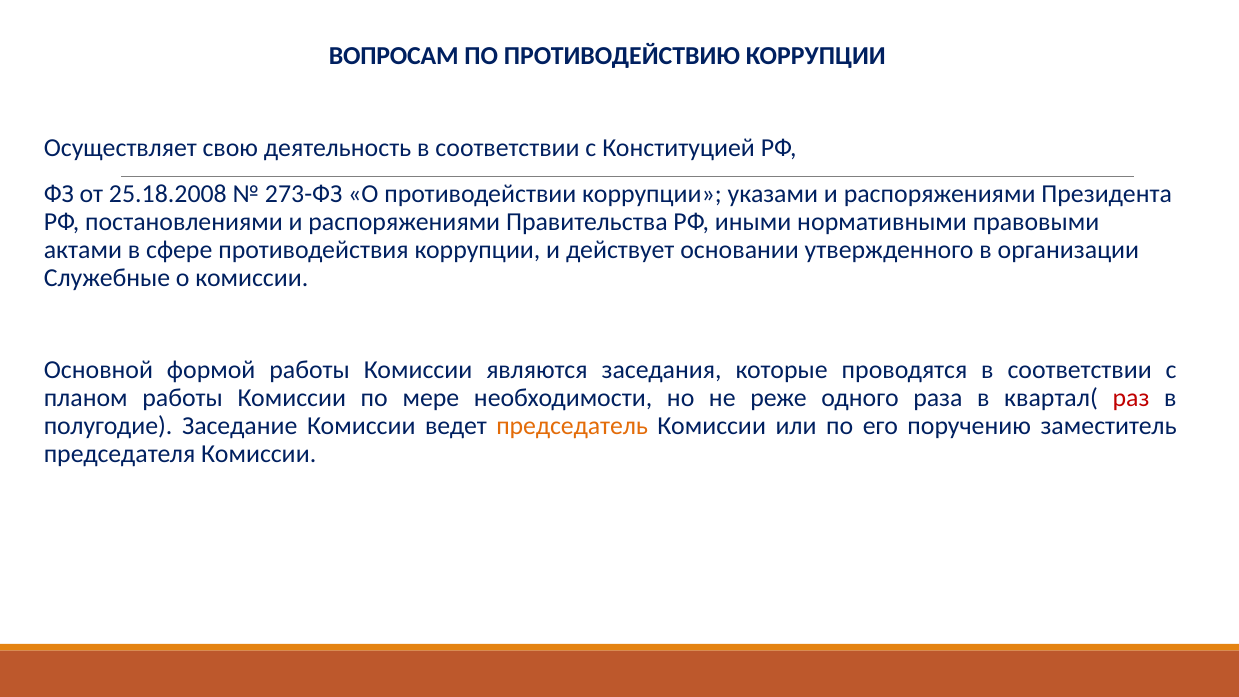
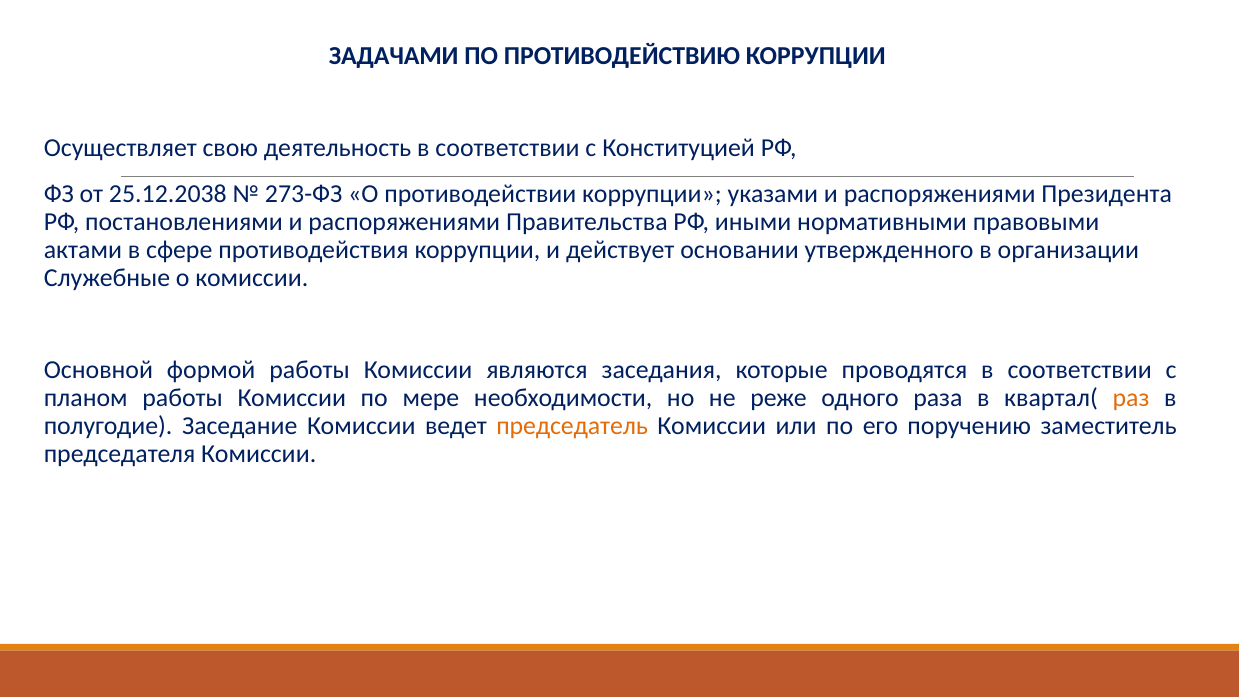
ВОПРОСАМ: ВОПРОСАМ -> ЗАДАЧАМИ
25.18.2008: 25.18.2008 -> 25.12.2038
раз colour: red -> orange
